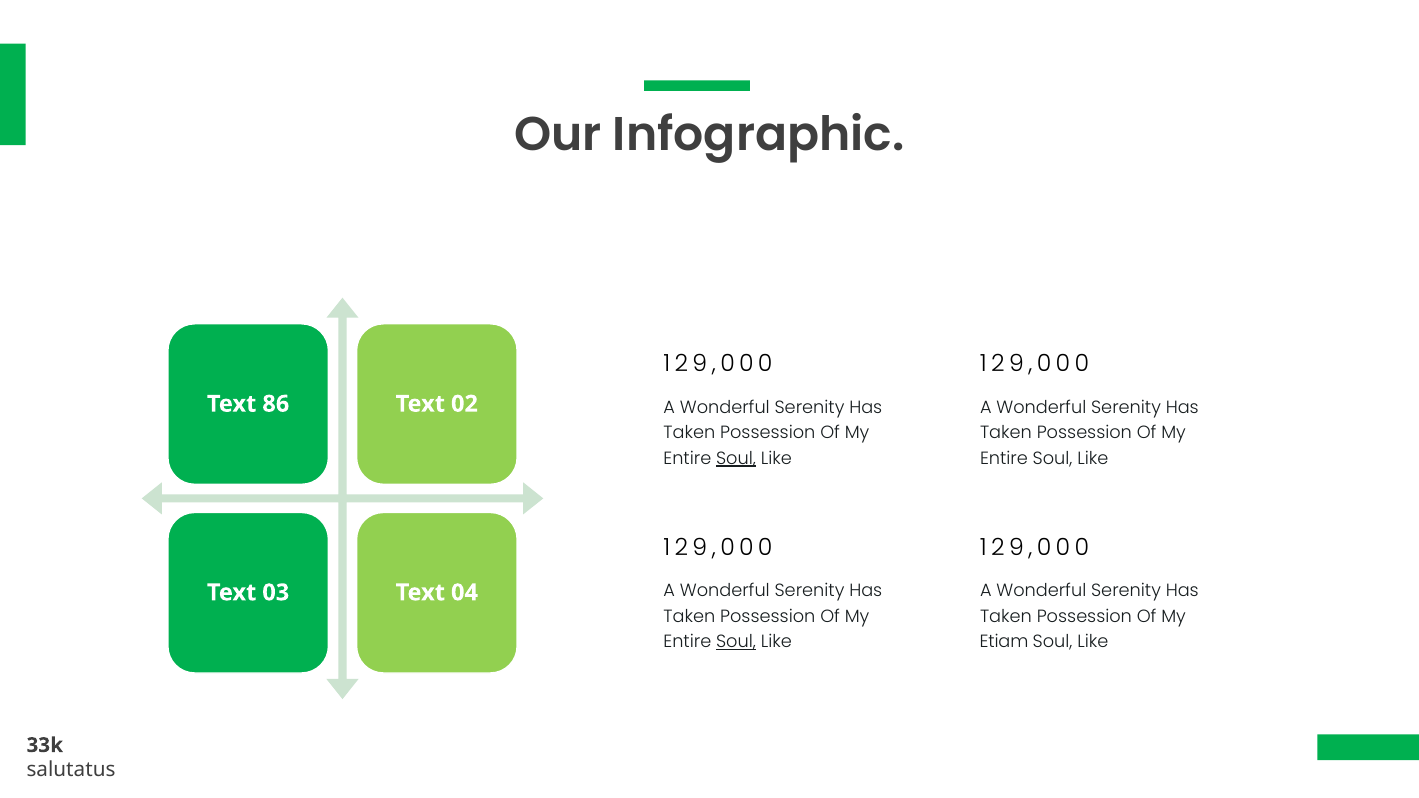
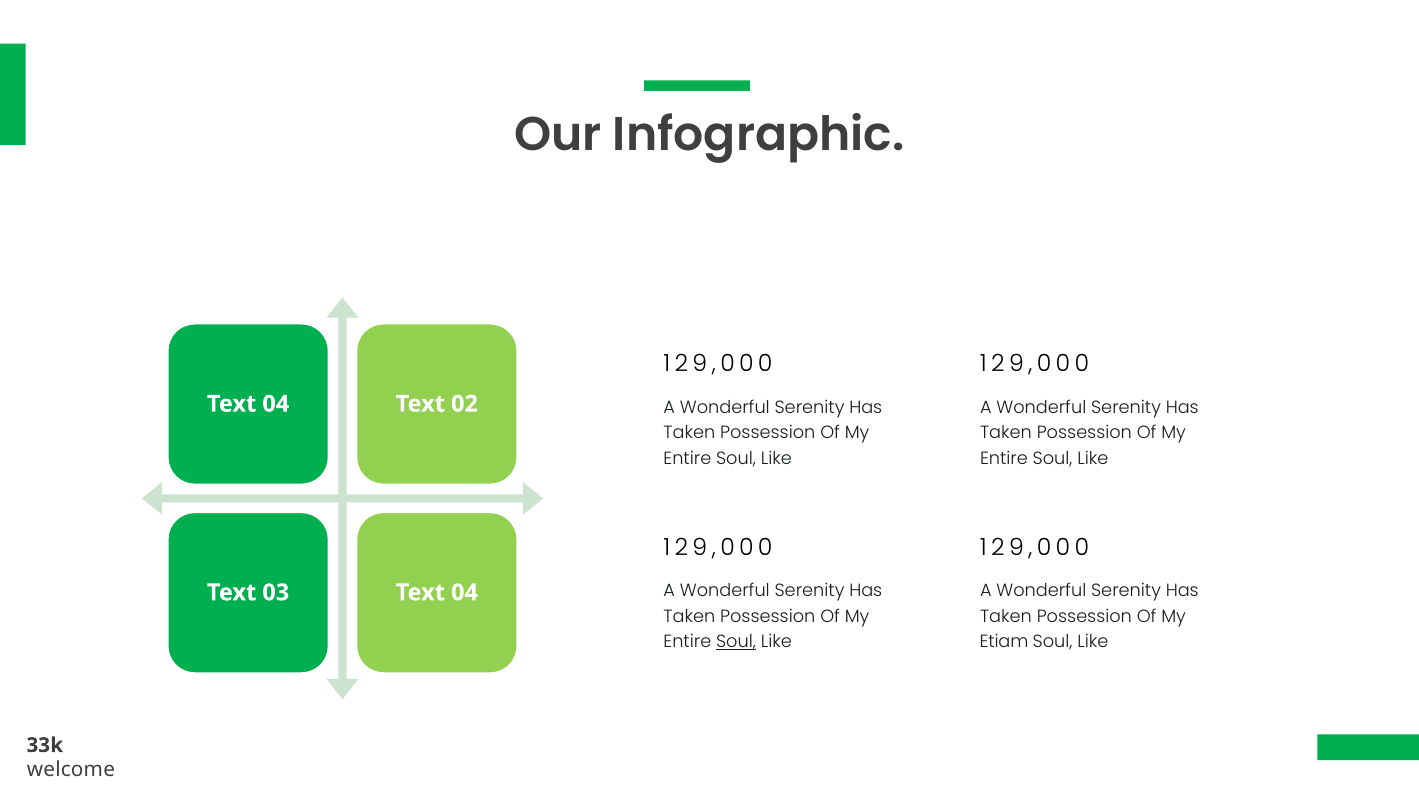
86 at (276, 404): 86 -> 04
Soul at (736, 458) underline: present -> none
salutatus: salutatus -> welcome
